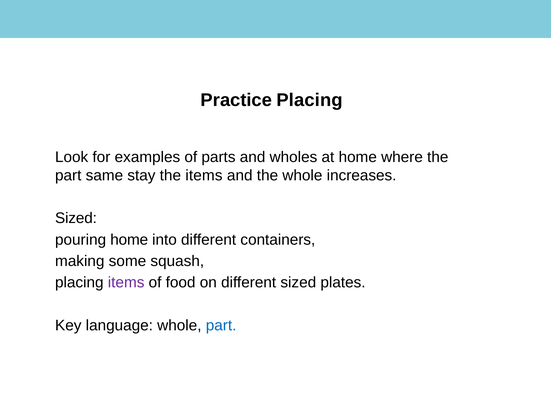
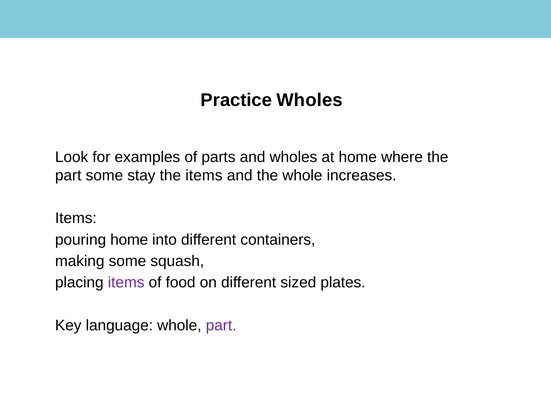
Practice Placing: Placing -> Wholes
part same: same -> some
Sized at (76, 218): Sized -> Items
part at (221, 326) colour: blue -> purple
